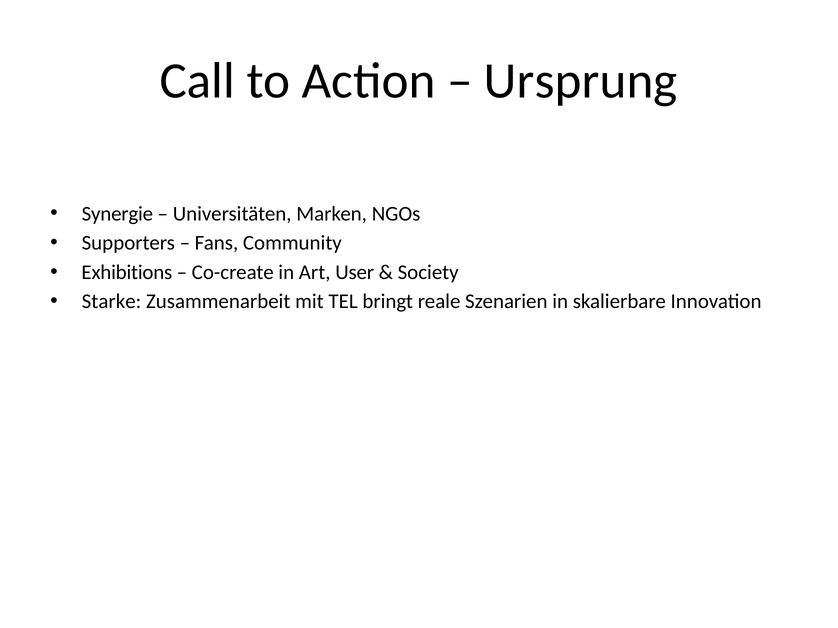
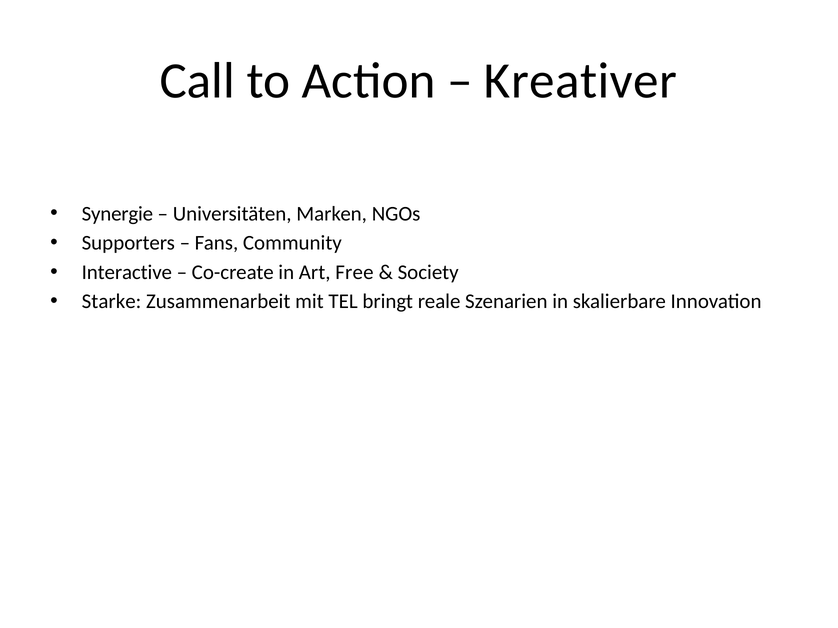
Ursprung: Ursprung -> Kreativer
Exhibitions: Exhibitions -> Interactive
User: User -> Free
